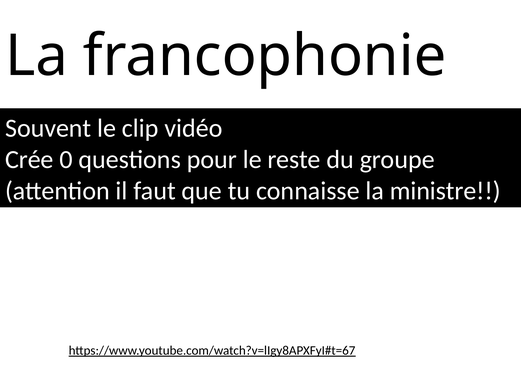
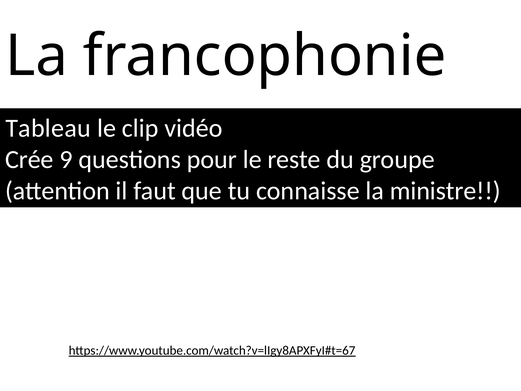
Souvent: Souvent -> Tableau
0: 0 -> 9
